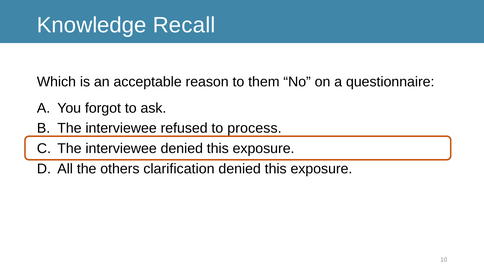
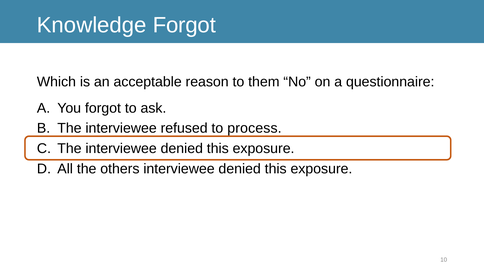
Knowledge Recall: Recall -> Forgot
others clarification: clarification -> interviewee
